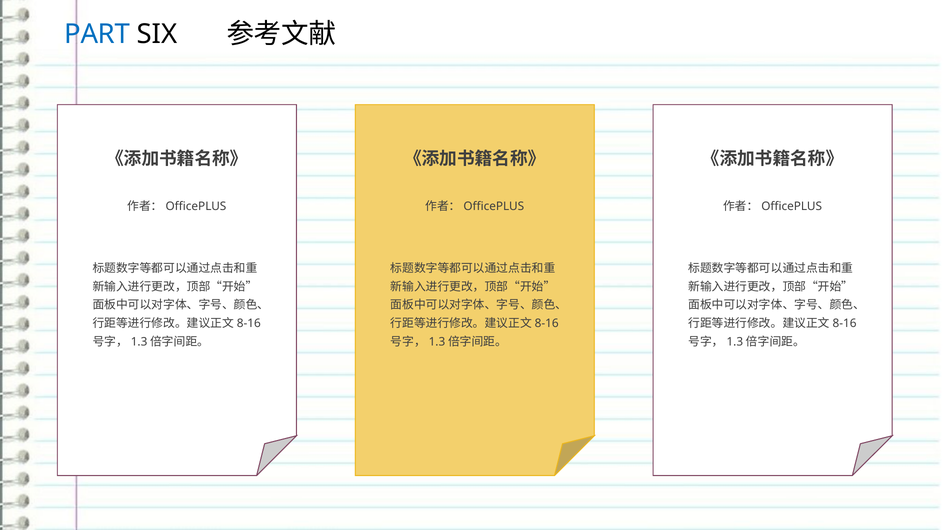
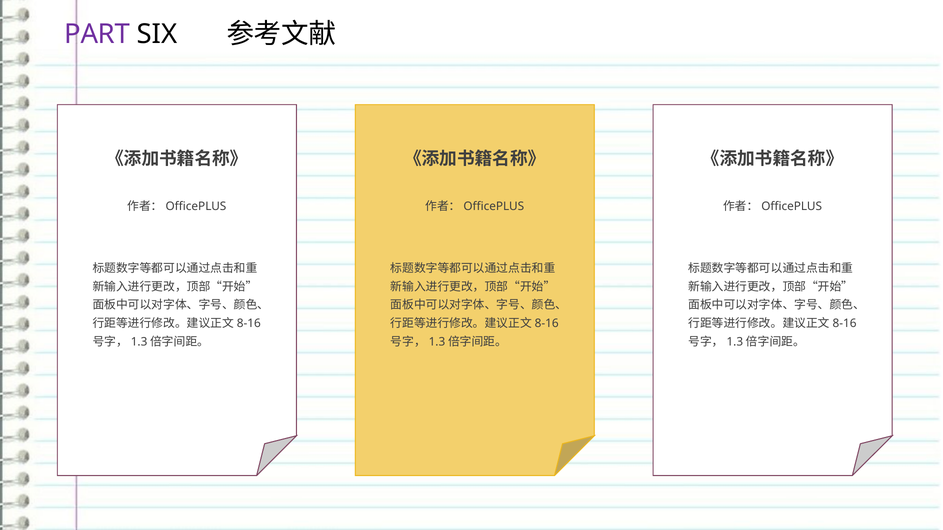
PART colour: blue -> purple
